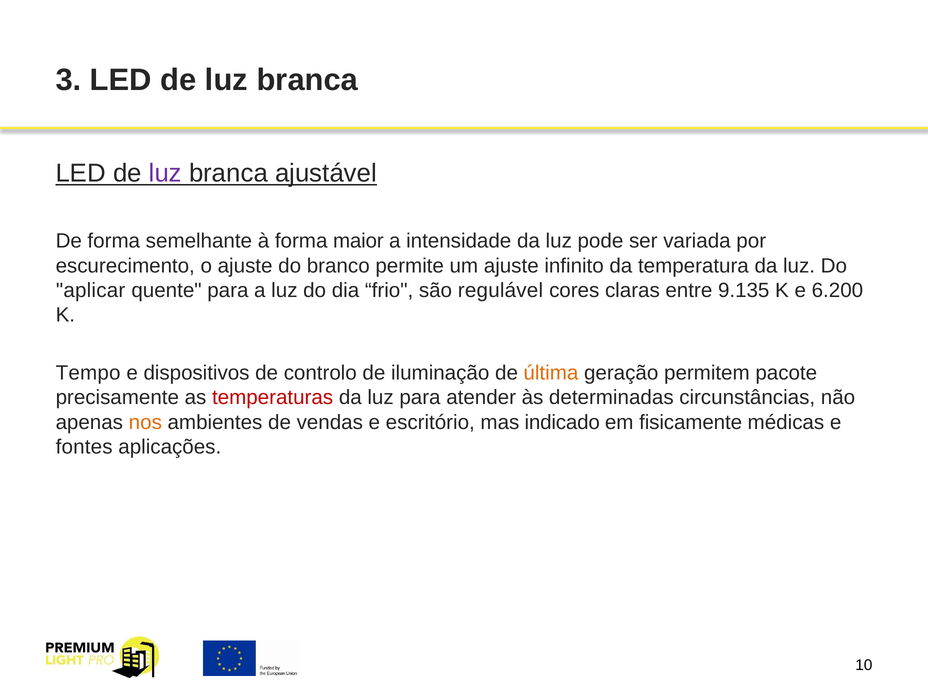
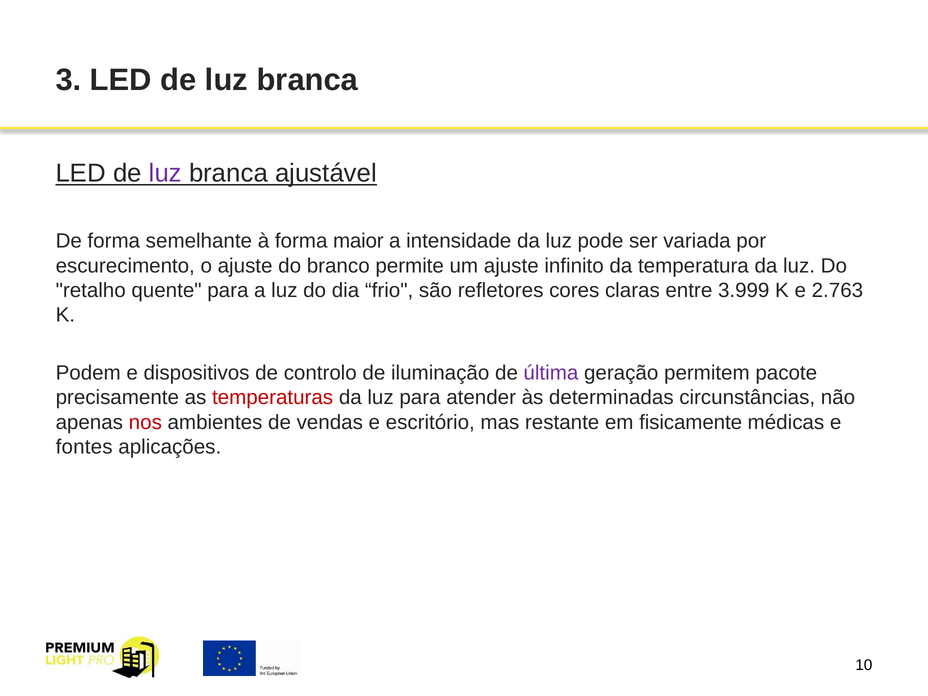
aplicar: aplicar -> retalho
regulável: regulável -> refletores
9.135: 9.135 -> 3.999
6.200: 6.200 -> 2.763
Tempo: Tempo -> Podem
última colour: orange -> purple
nos colour: orange -> red
indicado: indicado -> restante
